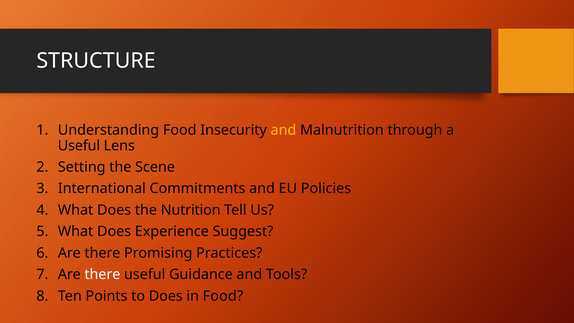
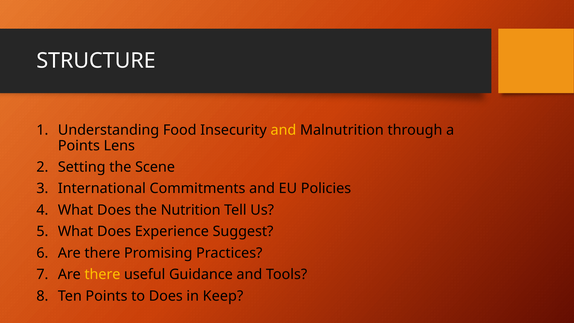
Useful at (79, 146): Useful -> Points
there at (102, 274) colour: white -> yellow
in Food: Food -> Keep
